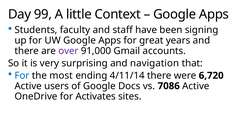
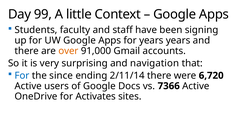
for great: great -> years
over colour: purple -> orange
most: most -> since
4/11/14: 4/11/14 -> 2/11/14
7086: 7086 -> 7366
